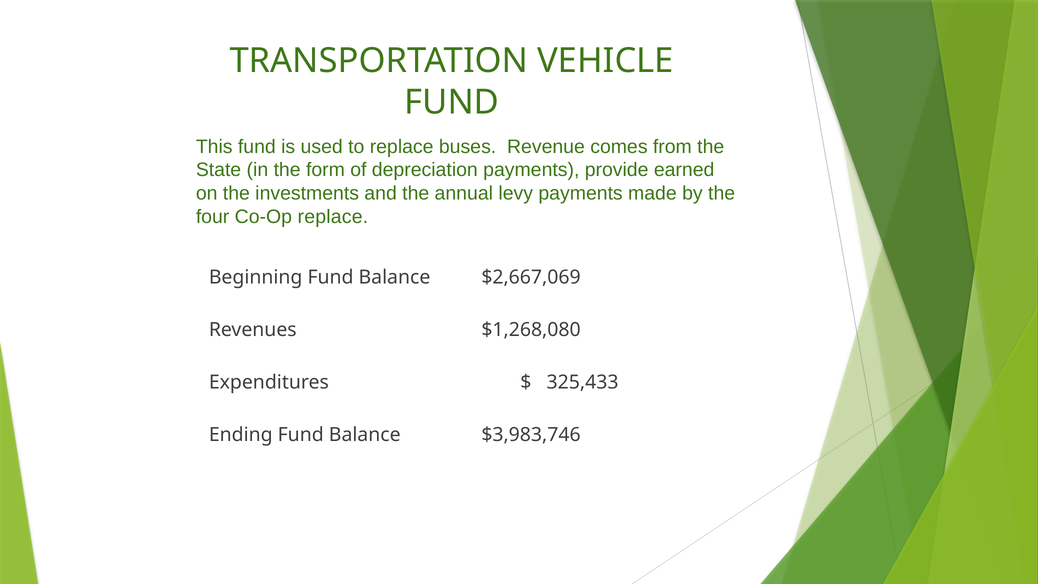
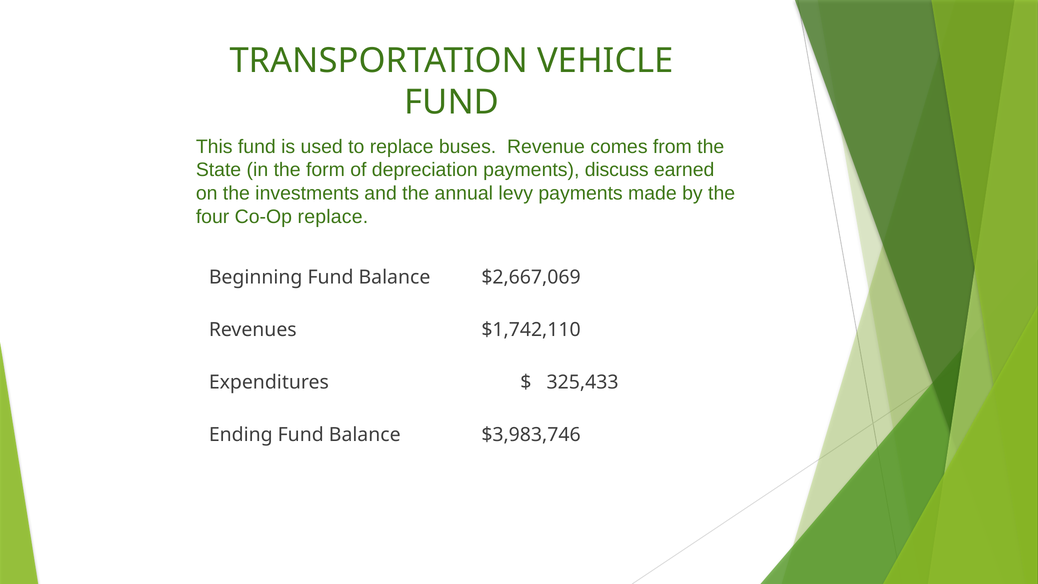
provide: provide -> discuss
$1,268,080: $1,268,080 -> $1,742,110
